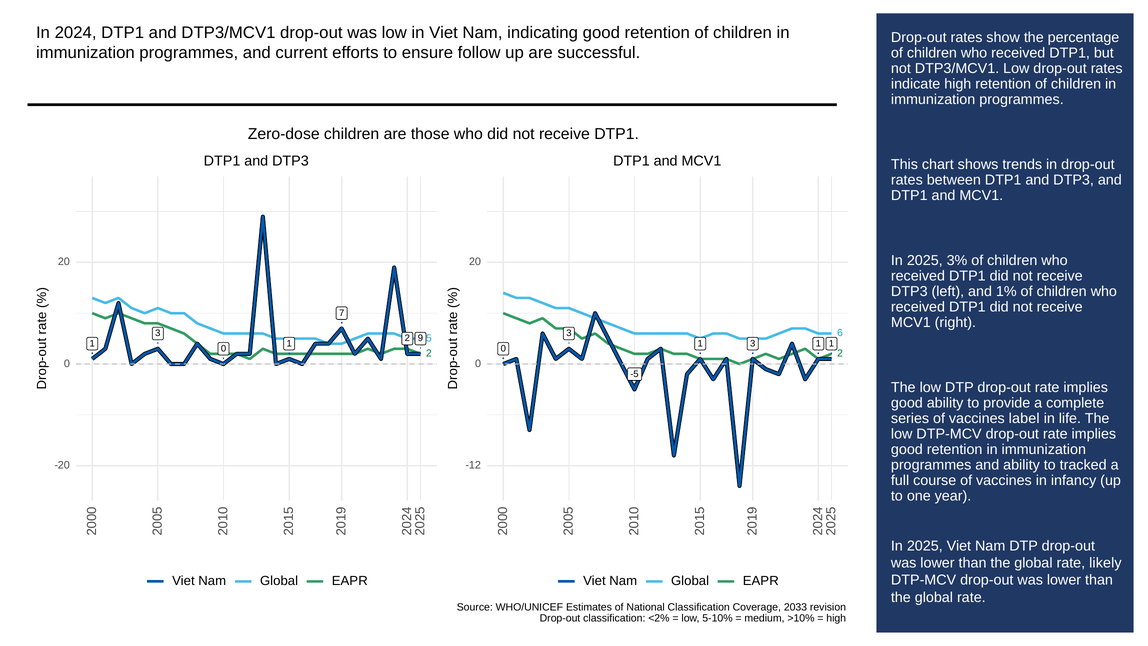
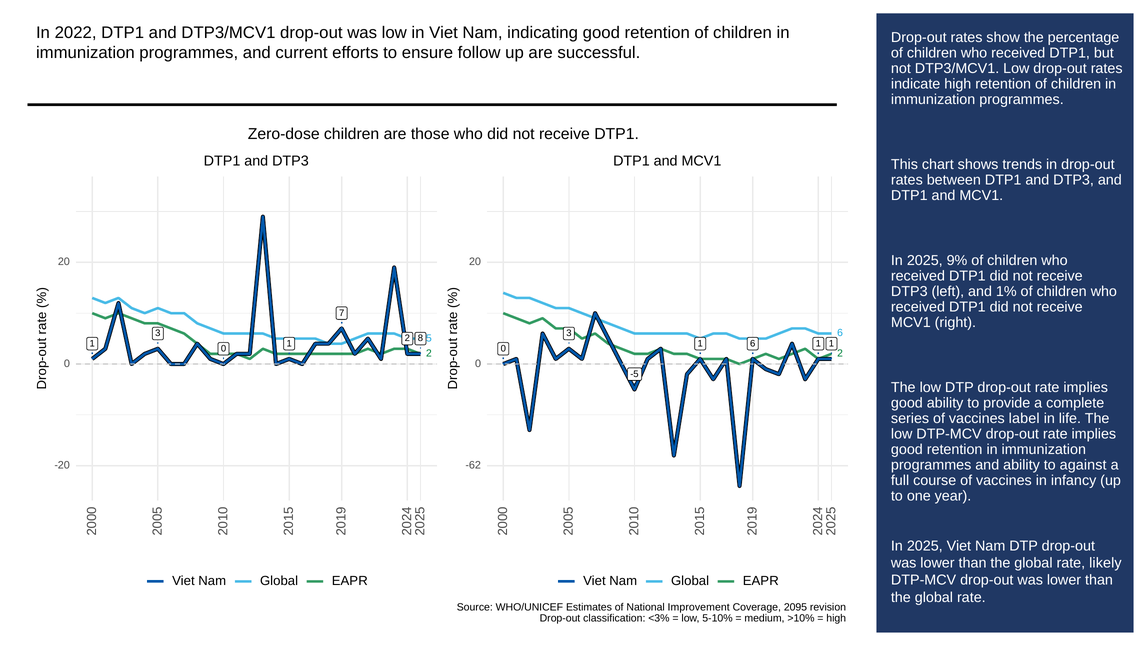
2024: 2024 -> 2022
3%: 3% -> 9%
2 9: 9 -> 8
3 at (753, 343): 3 -> 6
tracked: tracked -> against
-12: -12 -> -62
National Classification: Classification -> Improvement
2033: 2033 -> 2095
<2%: <2% -> <3%
